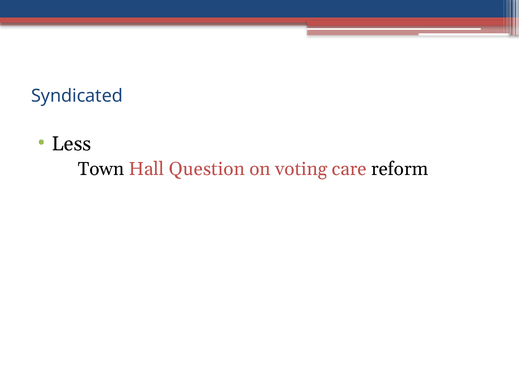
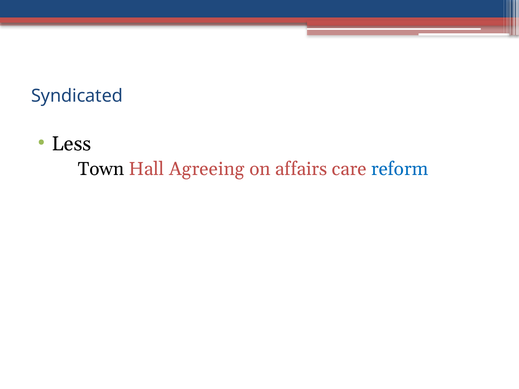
Question: Question -> Agreeing
voting: voting -> affairs
reform colour: black -> blue
